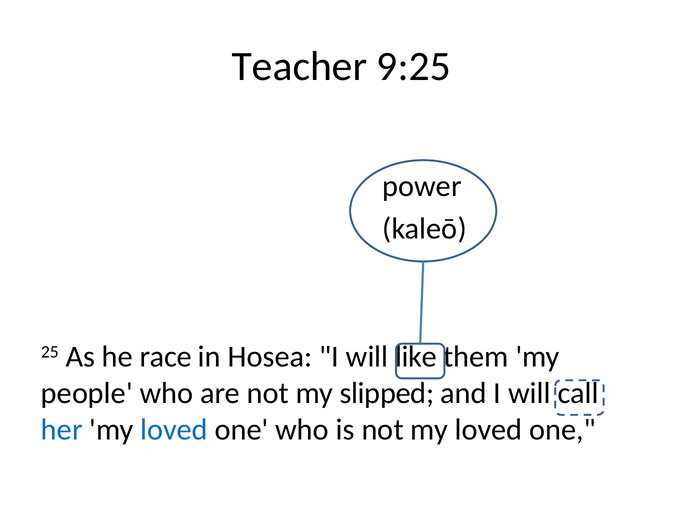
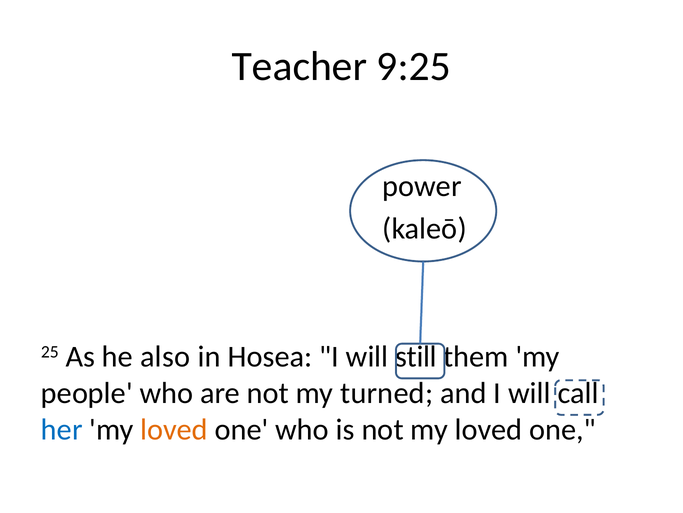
race: race -> also
like: like -> still
slipped: slipped -> turned
loved at (174, 429) colour: blue -> orange
